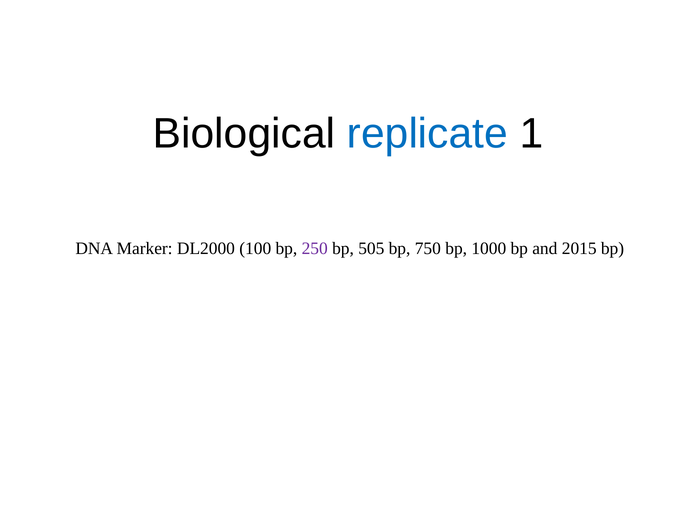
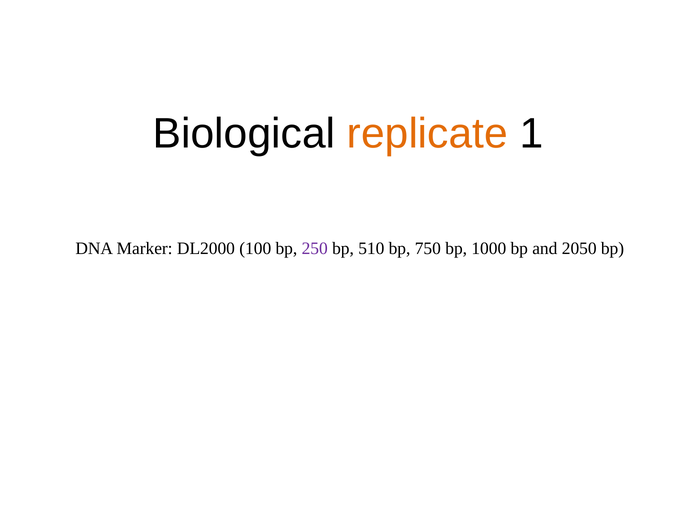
replicate colour: blue -> orange
505: 505 -> 510
2015: 2015 -> 2050
